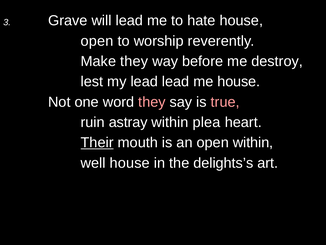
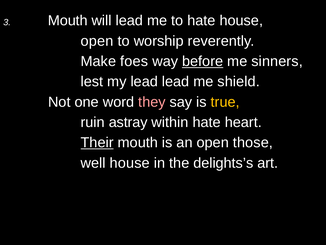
3 Grave: Grave -> Mouth
Make they: they -> foes
before underline: none -> present
destroy: destroy -> sinners
me house: house -> shield
true colour: pink -> yellow
within plea: plea -> hate
open within: within -> those
